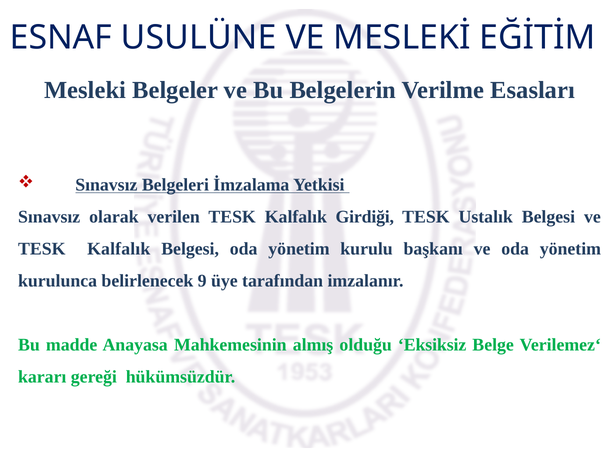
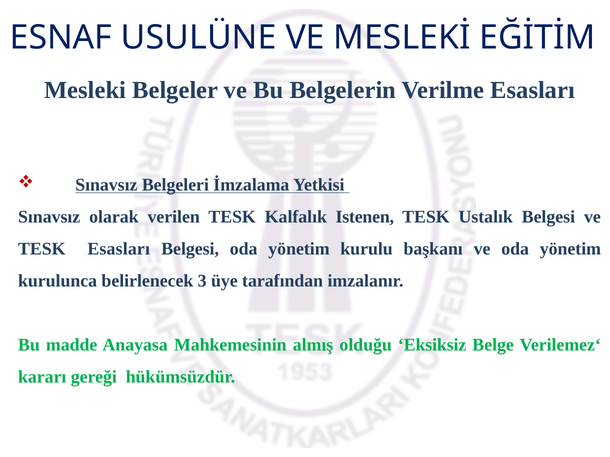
Girdiği: Girdiği -> Istenen
Kalfalık at (119, 249): Kalfalık -> Esasları
9: 9 -> 3
